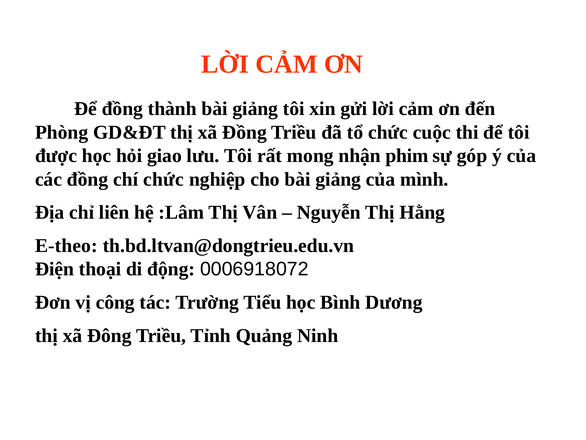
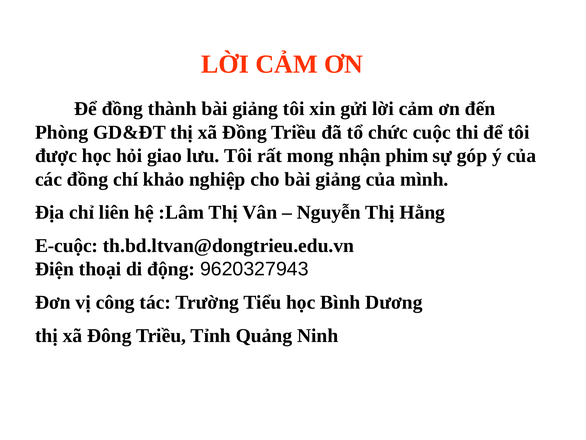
chí chức: chức -> khảo
E-theo: E-theo -> E-cuộc
0006918072: 0006918072 -> 9620327943
